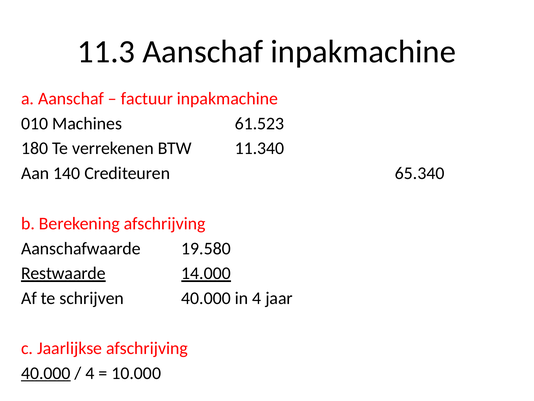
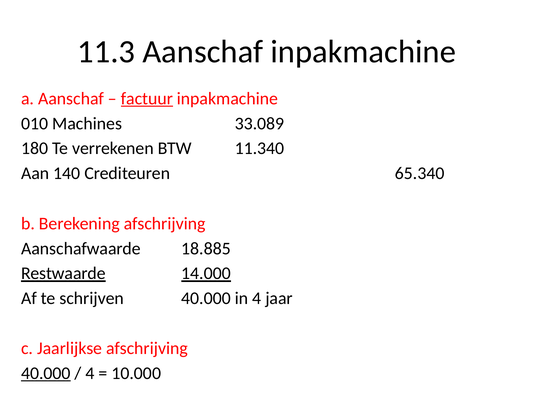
factuur underline: none -> present
61.523: 61.523 -> 33.089
19.580: 19.580 -> 18.885
